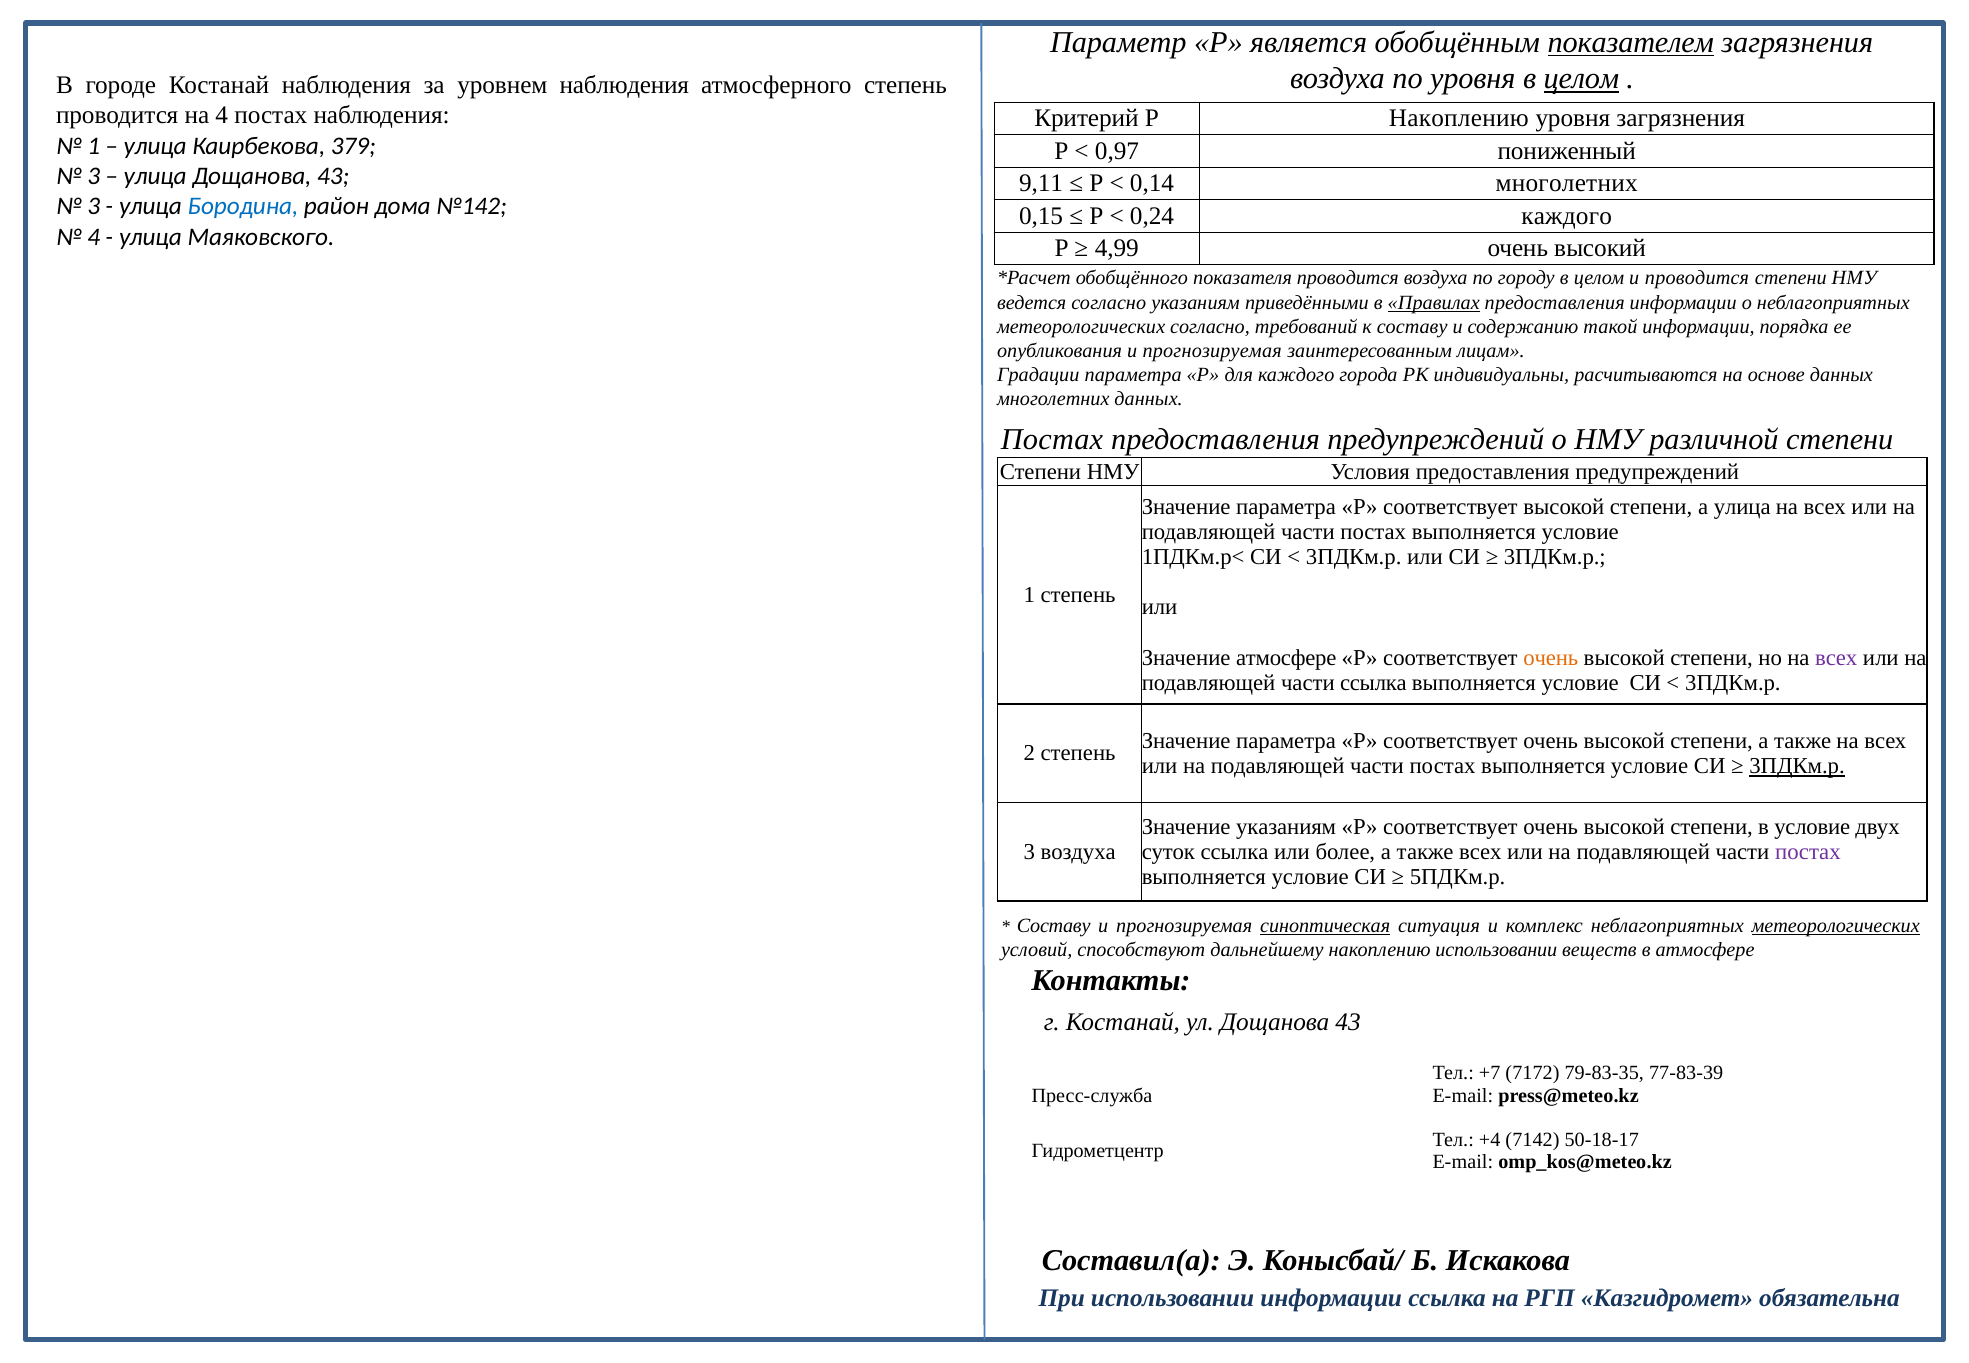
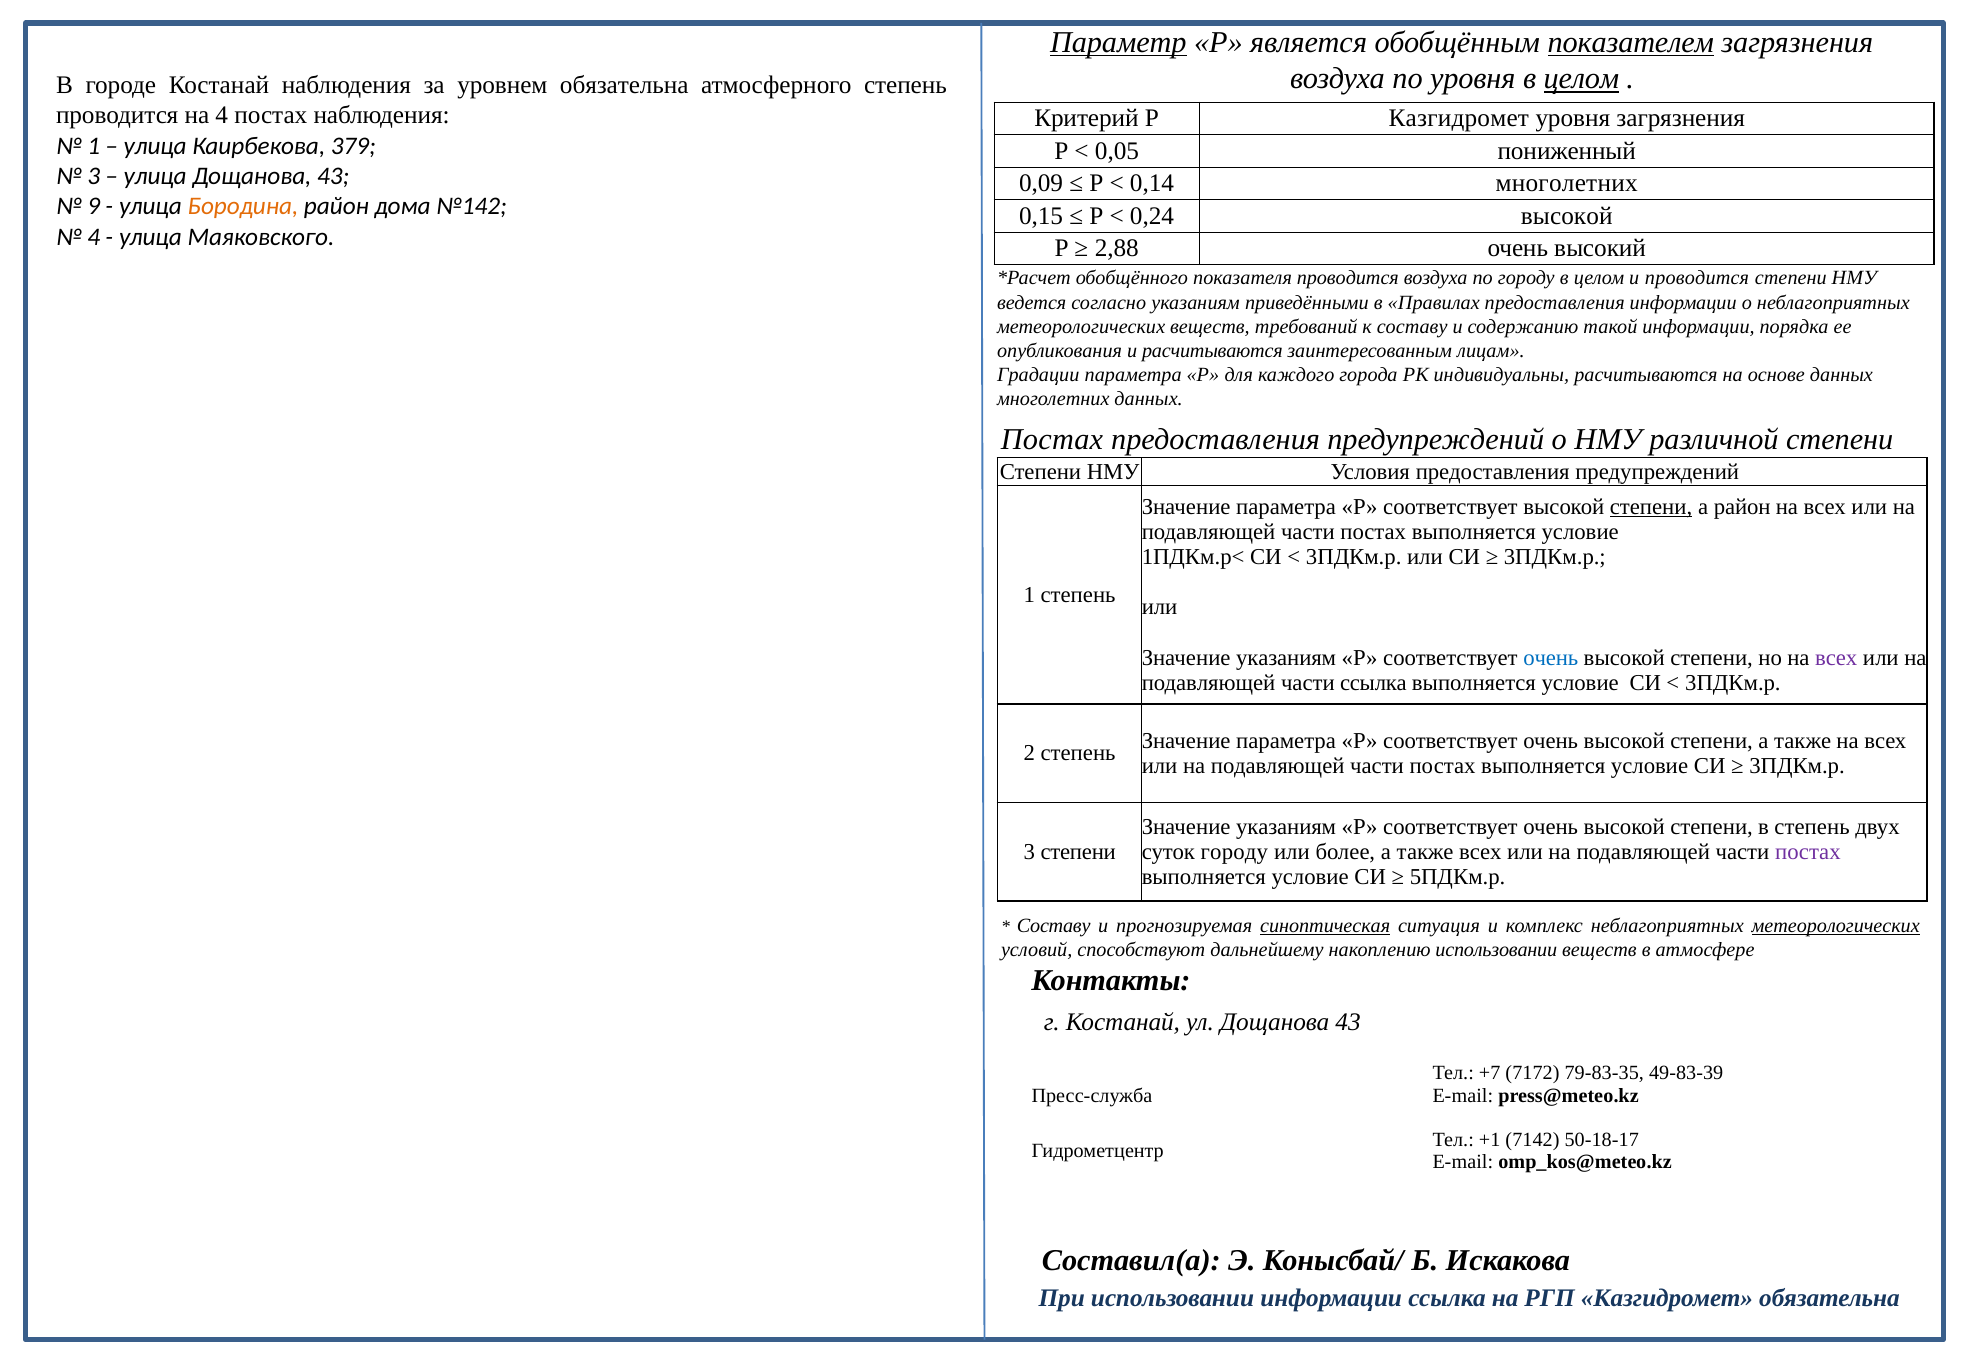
Параметр underline: none -> present
уровнем наблюдения: наблюдения -> обязательна
Р Накоплению: Накоплению -> Казгидромет
0,97: 0,97 -> 0,05
9,11: 9,11 -> 0,09
3 at (94, 206): 3 -> 9
Бородина colour: blue -> orange
0,24 каждого: каждого -> высокой
4,99: 4,99 -> 2,88
Правилах underline: present -> none
метеорологических согласно: согласно -> веществ
опубликования и прогнозируемая: прогнозируемая -> расчитываются
степени at (1651, 507) underline: none -> present
а улица: улица -> район
атмосфере at (1286, 658): атмосфере -> указаниям
очень at (1551, 658) colour: orange -> blue
3ПДКм.р at (1797, 766) underline: present -> none
в условие: условие -> степень
3 воздуха: воздуха -> степени
суток ссылка: ссылка -> городу
77-83-39: 77-83-39 -> 49-83-39
+4: +4 -> +1
